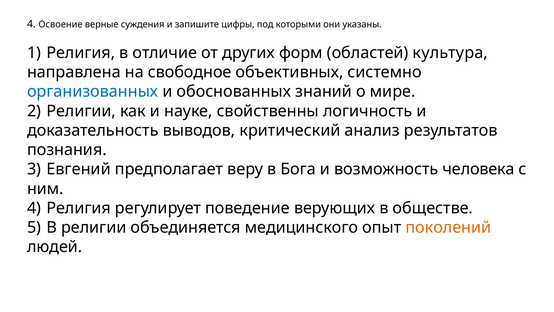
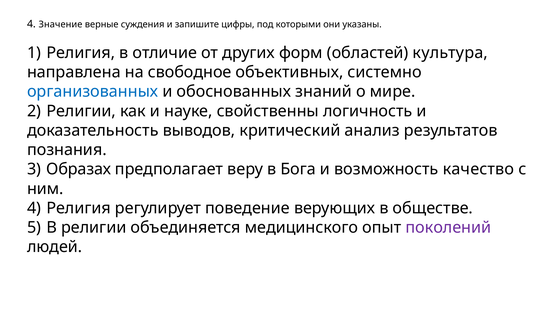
Освоение: Освоение -> Значение
Евгений: Евгений -> Образах
человека: человека -> качество
поколений colour: orange -> purple
